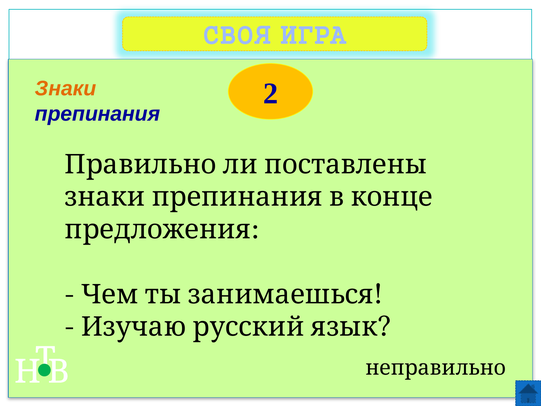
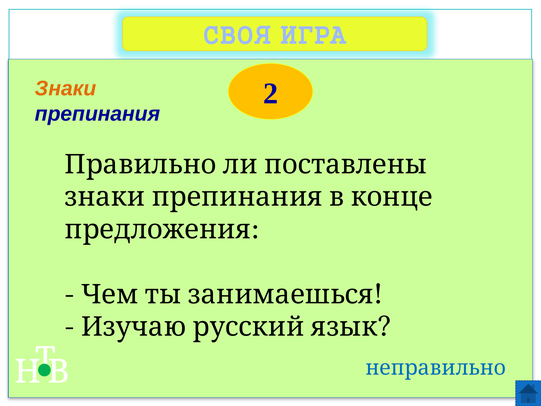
неправильно colour: black -> blue
